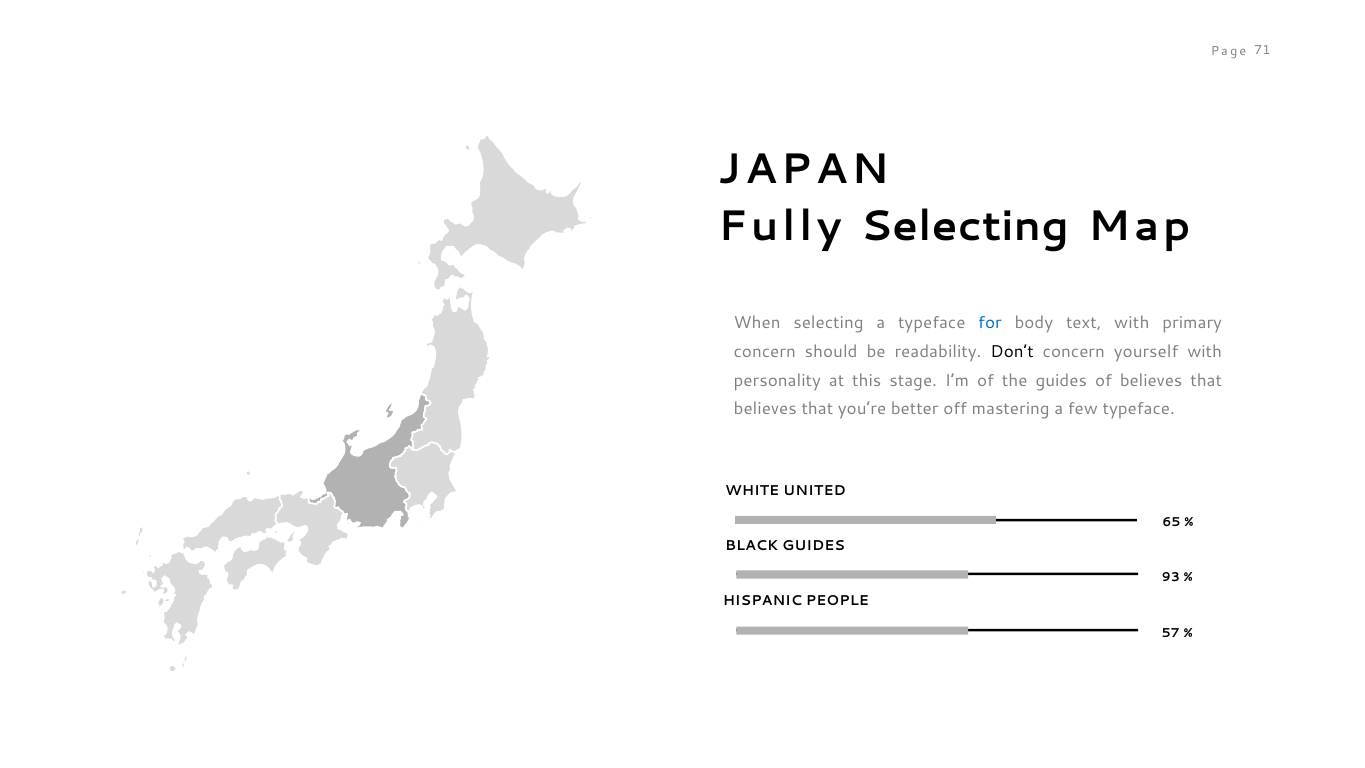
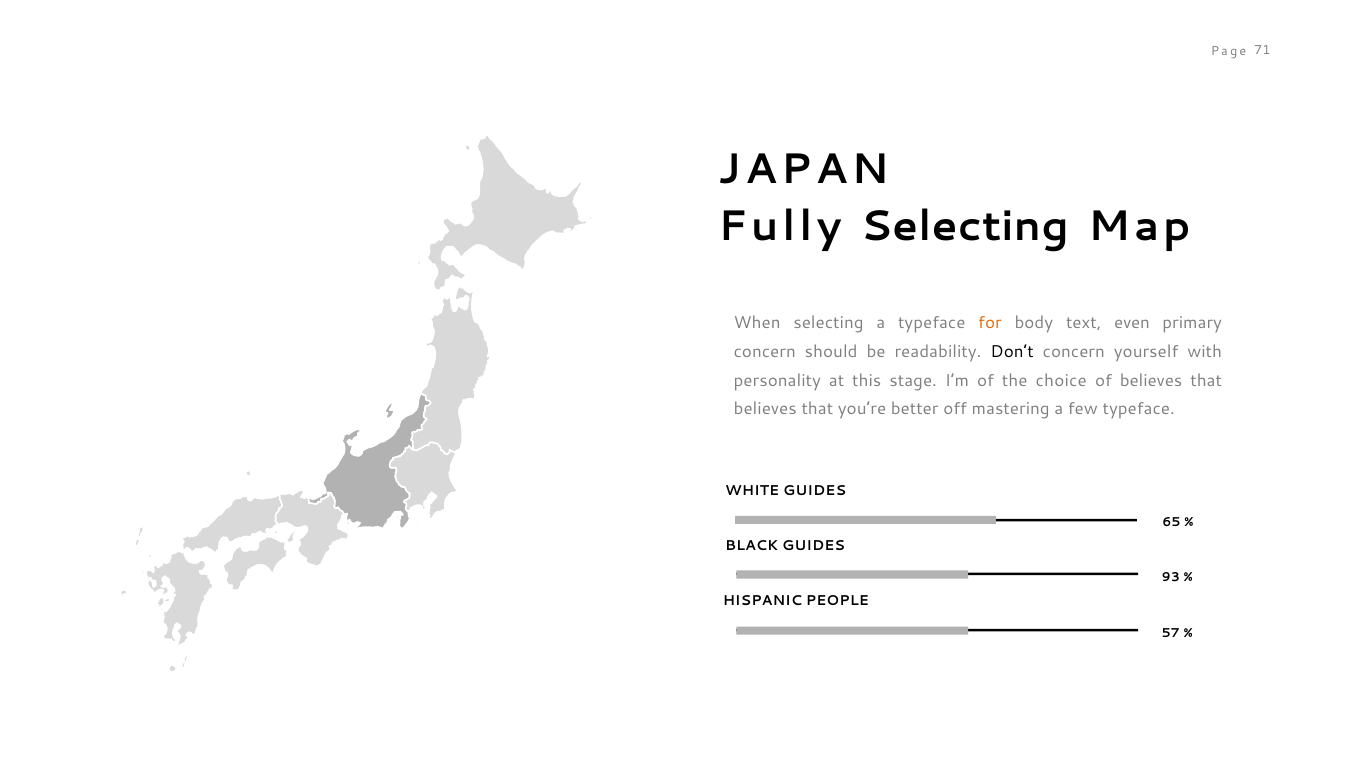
for colour: blue -> orange
text with: with -> even
the guides: guides -> choice
WHITE UNITED: UNITED -> GUIDES
